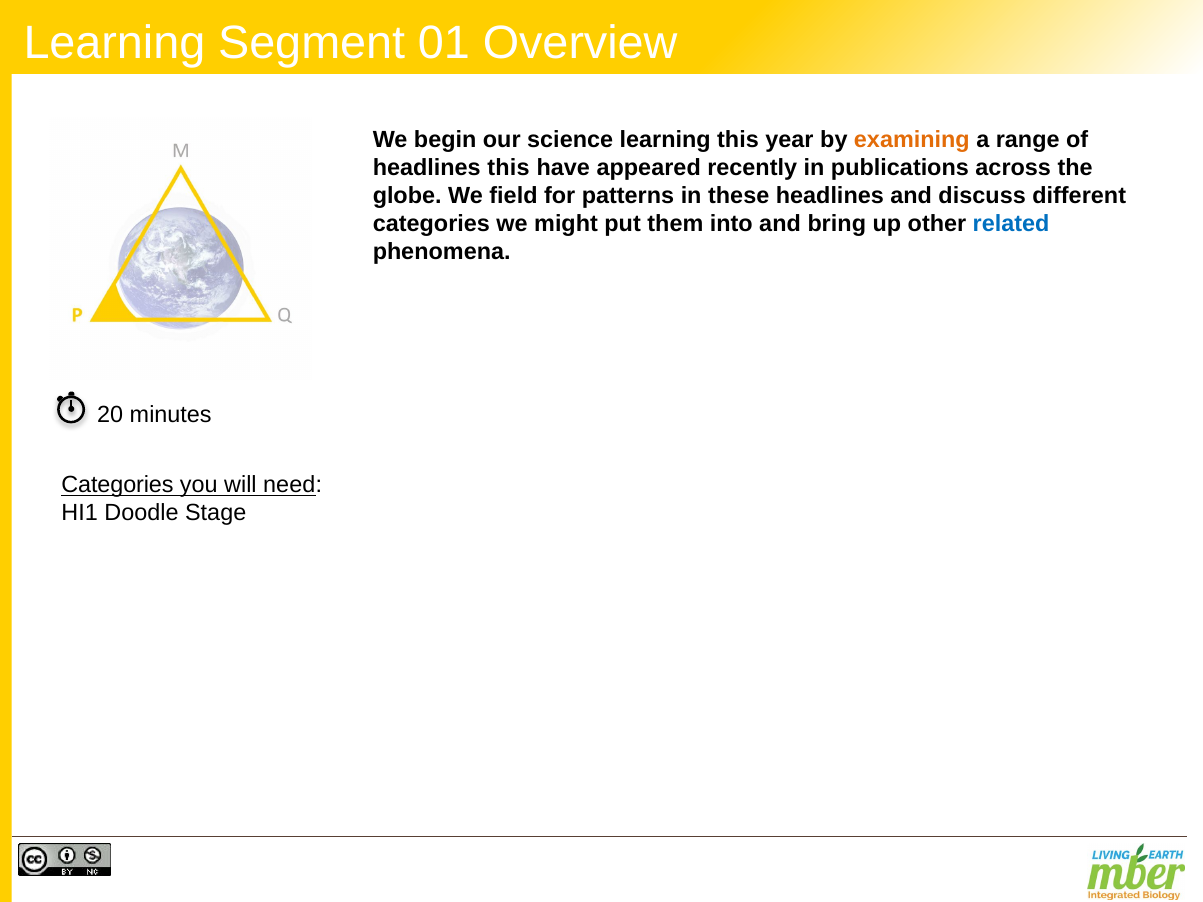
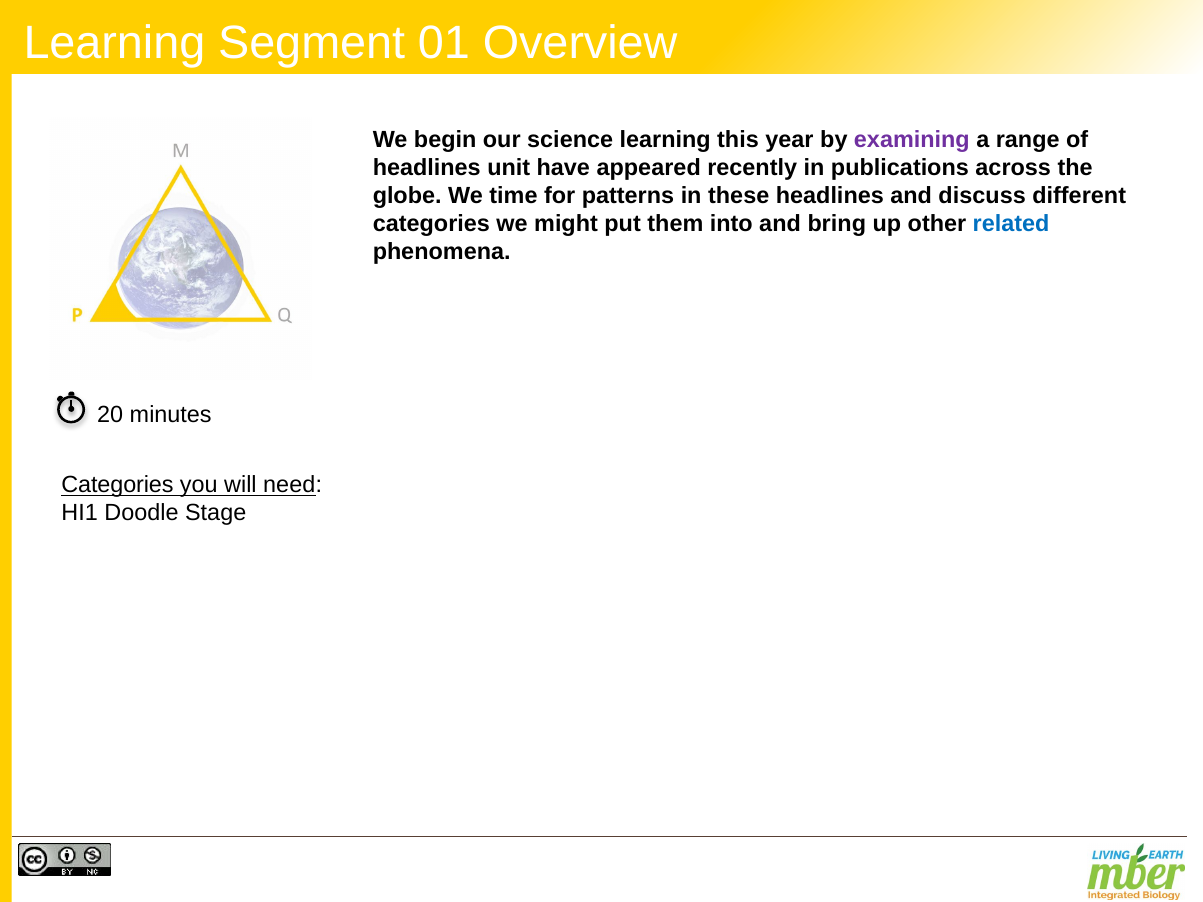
examining colour: orange -> purple
headlines this: this -> unit
field: field -> time
